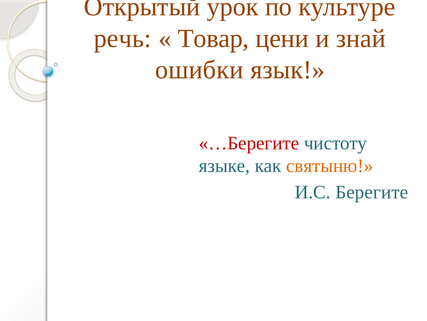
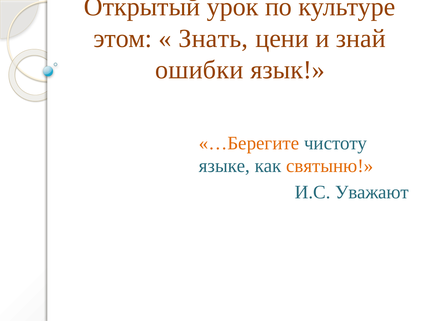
речь: речь -> этом
Товар: Товар -> Знать
…Берегите colour: red -> orange
Берегите: Берегите -> Уважают
